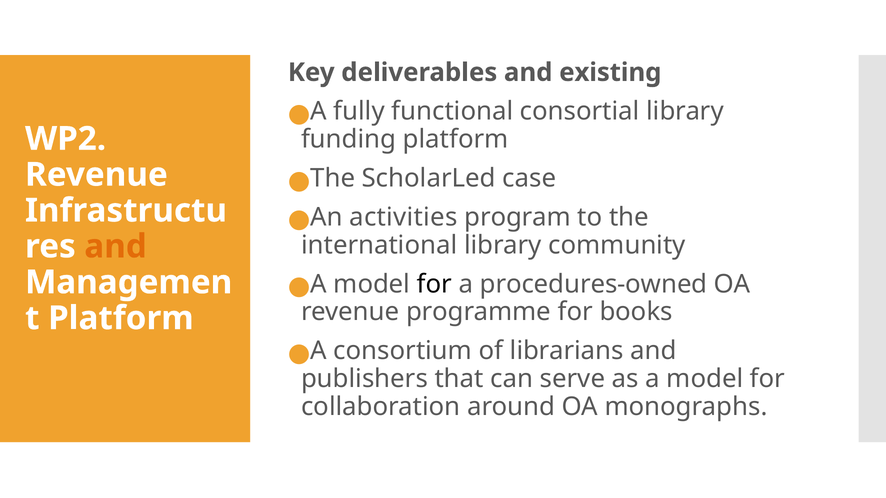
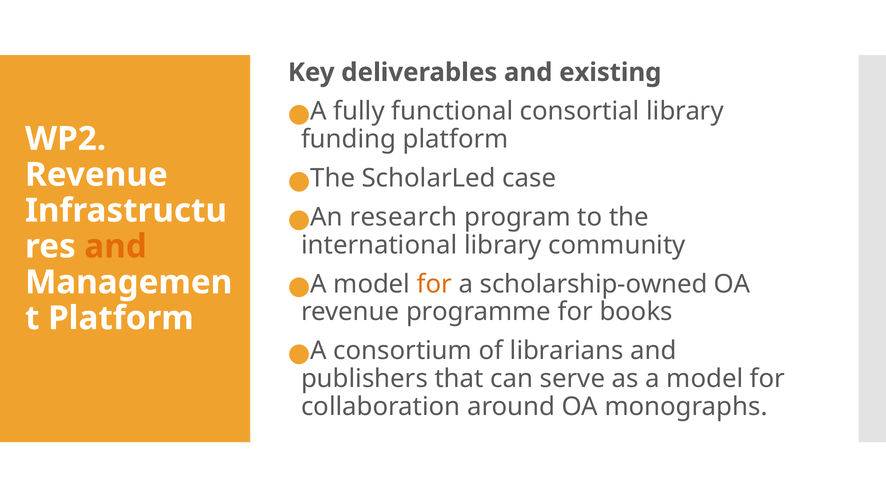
activities: activities -> research
for at (434, 284) colour: black -> orange
procedures-owned: procedures-owned -> scholarship-owned
